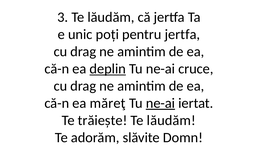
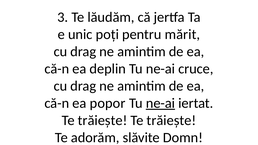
pentru jertfa: jertfa -> mărit
deplin underline: present -> none
măreţ: măreţ -> popor
lăudăm at (171, 120): lăudăm -> trăiește
